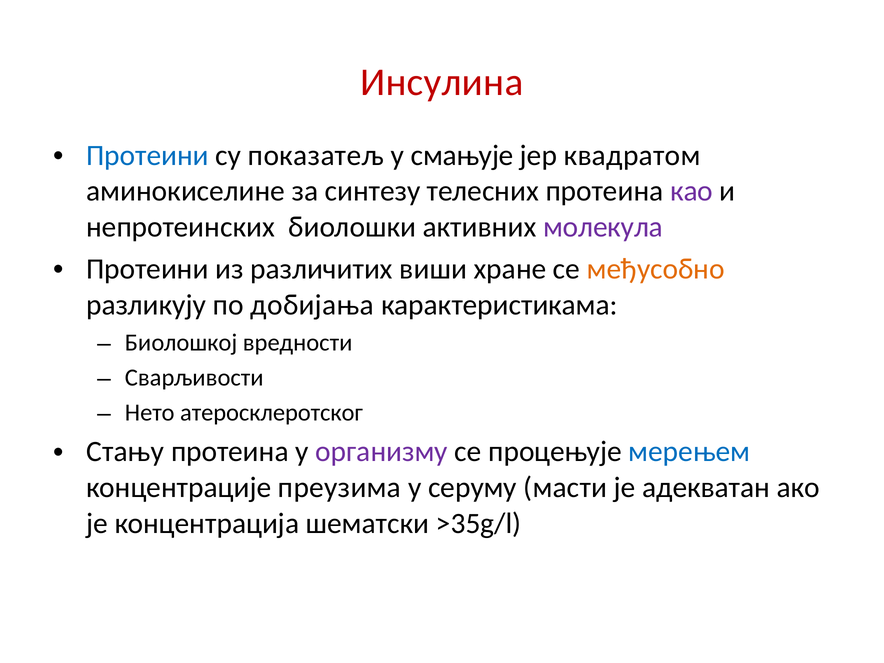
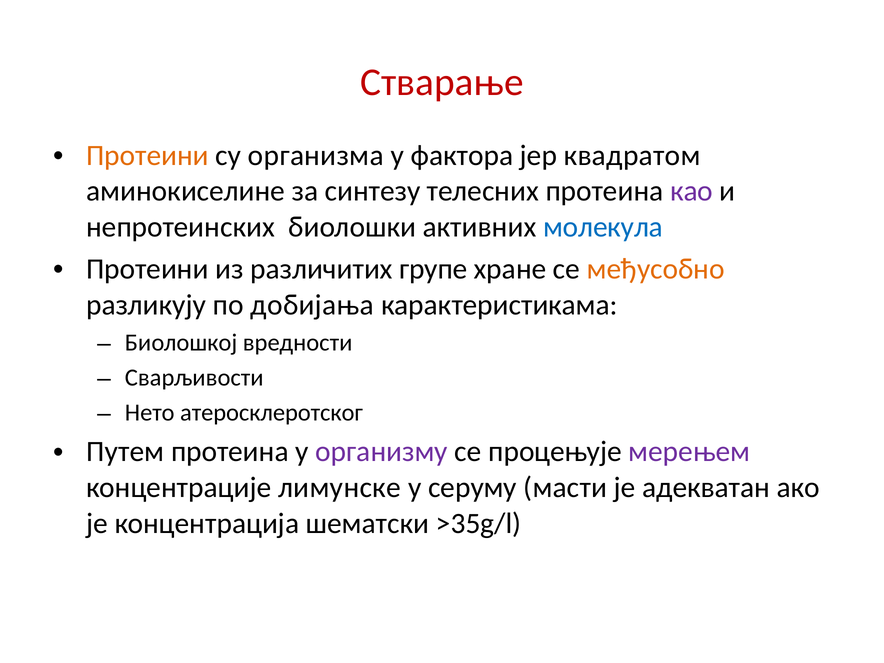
Инсулина: Инсулина -> Стварање
Протеини at (147, 155) colour: blue -> orange
показатељ: показатељ -> организма
смањује: смањује -> фактора
молекула colour: purple -> blue
виши: виши -> групе
Стању: Стању -> Путем
мерењем colour: blue -> purple
преузима: преузима -> лимунске
